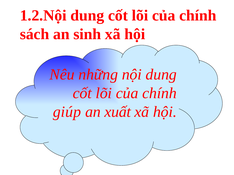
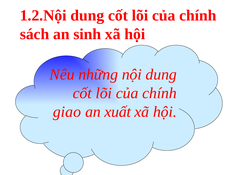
giúp: giúp -> giao
